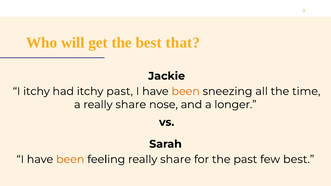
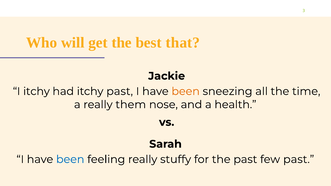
a really share: share -> them
longer: longer -> health
been at (70, 159) colour: orange -> blue
feeling really share: share -> stuffy
few best: best -> past
